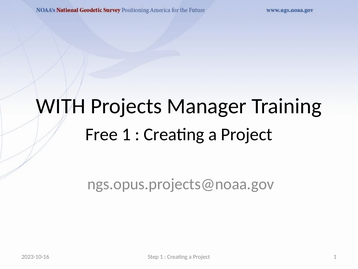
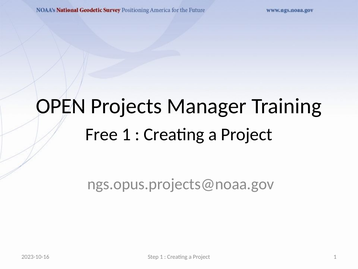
WITH: WITH -> OPEN
